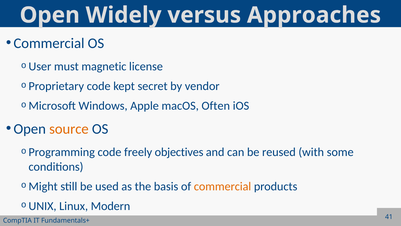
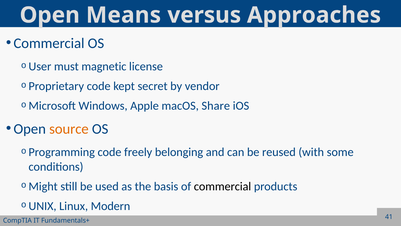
Widely: Widely -> Means
Often: Often -> Share
objectives: objectives -> belonging
commercial at (223, 186) colour: orange -> black
